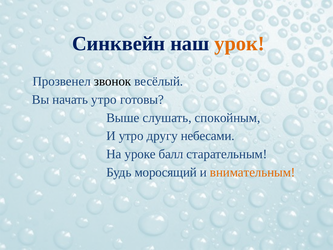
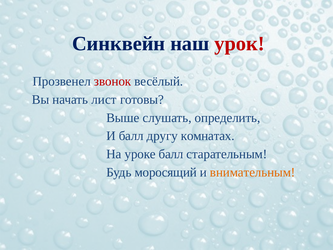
урок colour: orange -> red
звонок colour: black -> red
начать утро: утро -> лист
спокойным: спокойным -> определить
И утро: утро -> балл
небесами: небесами -> комнатах
